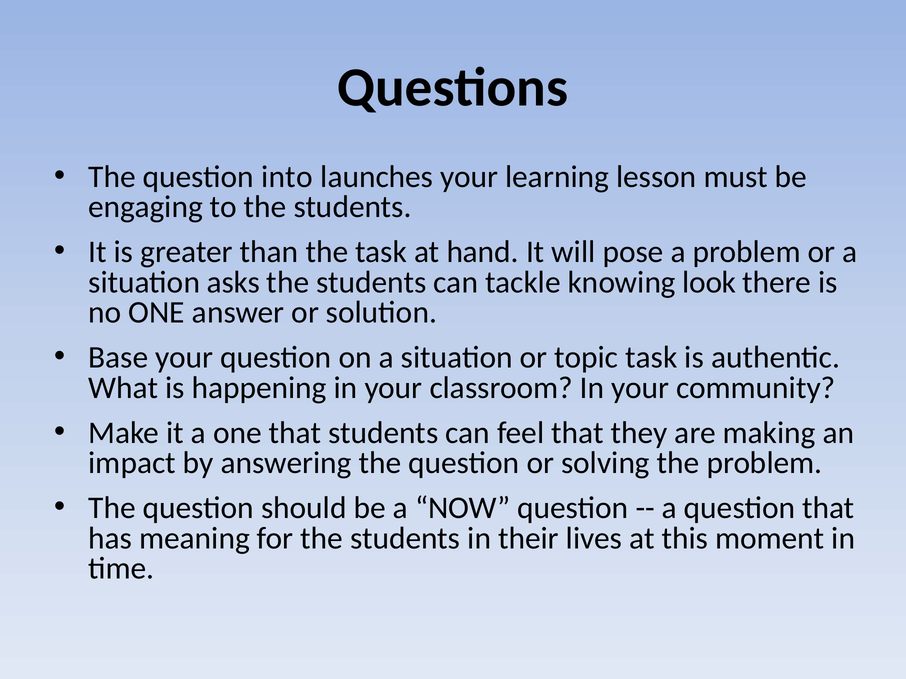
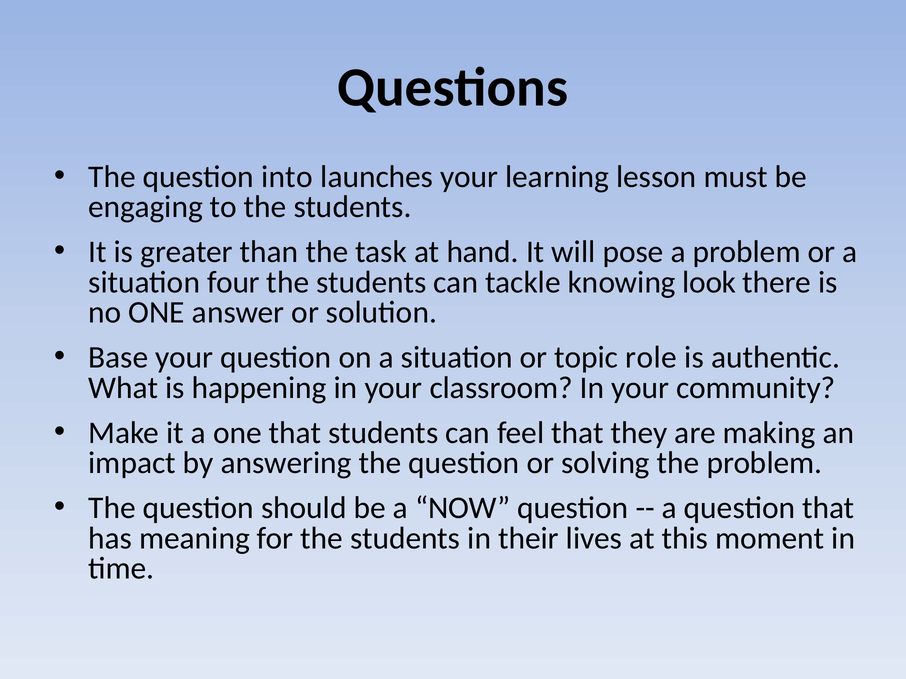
asks: asks -> four
topic task: task -> role
